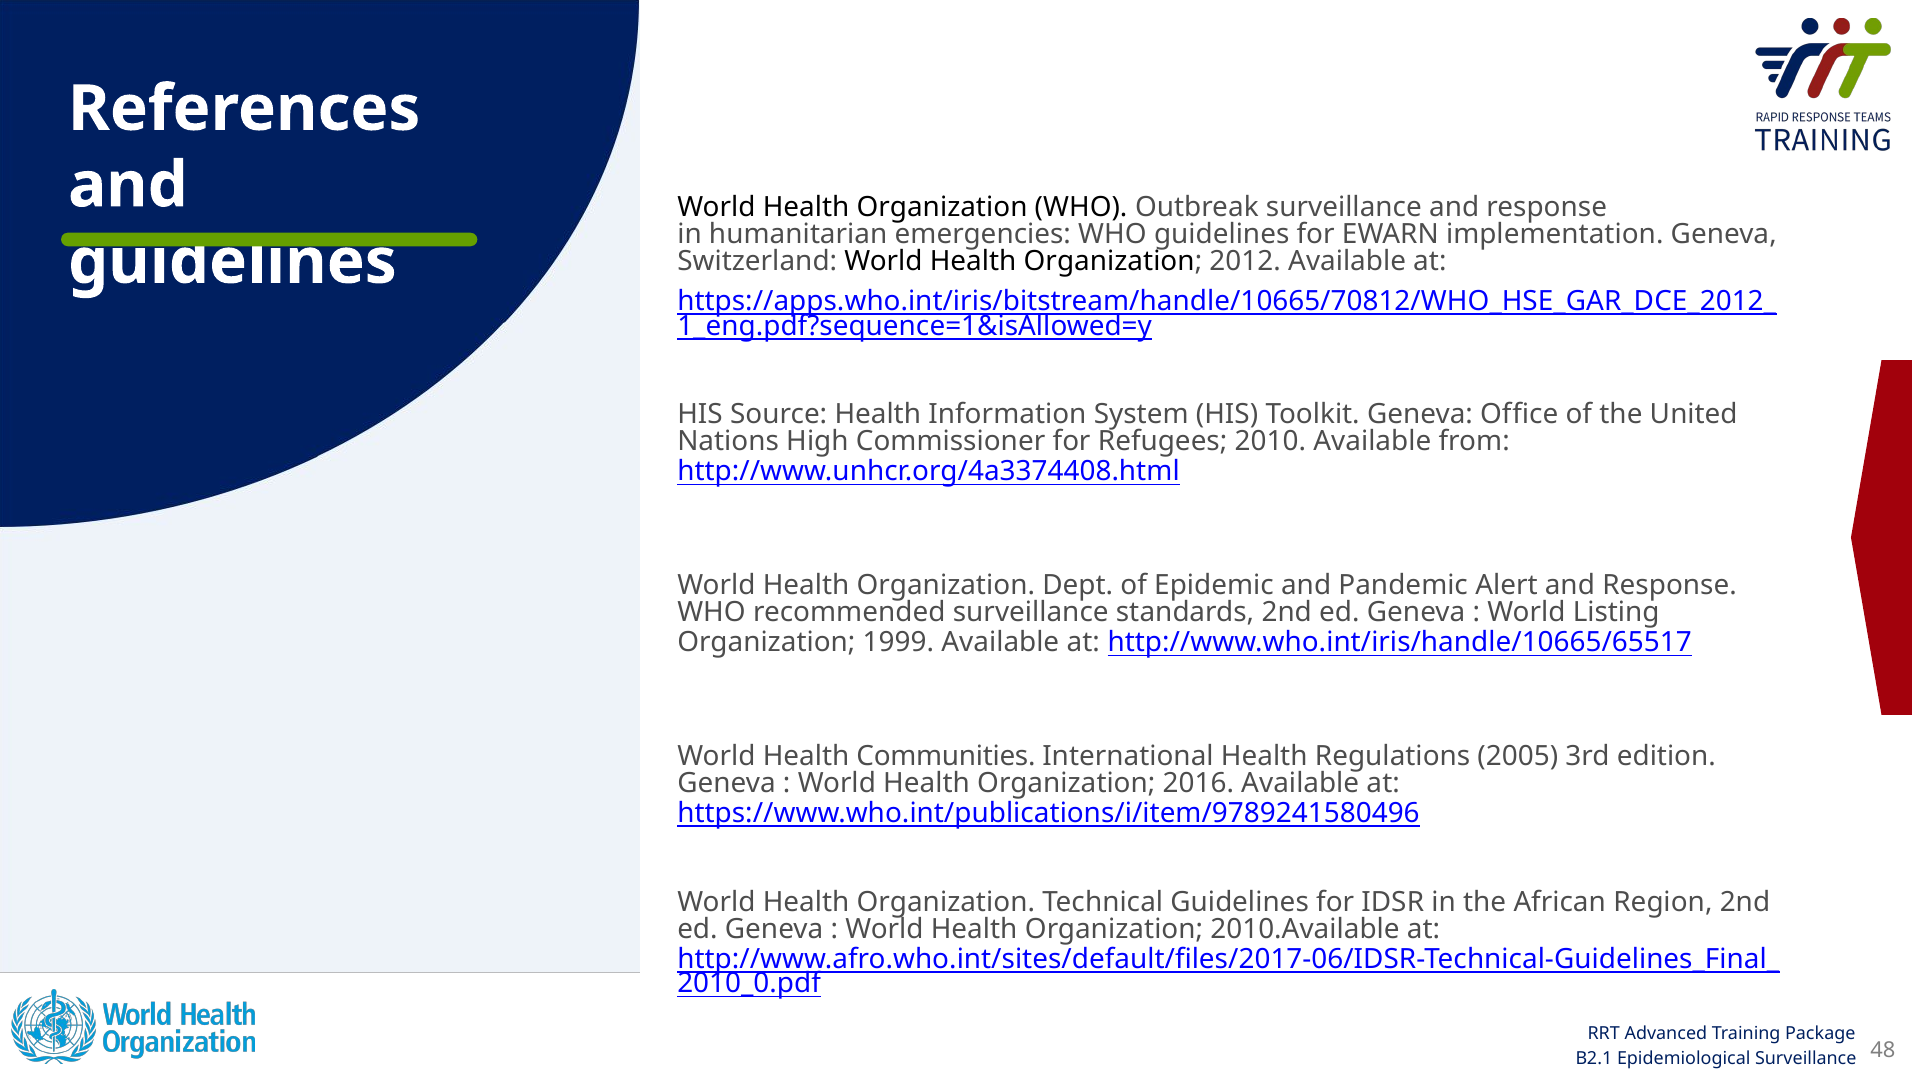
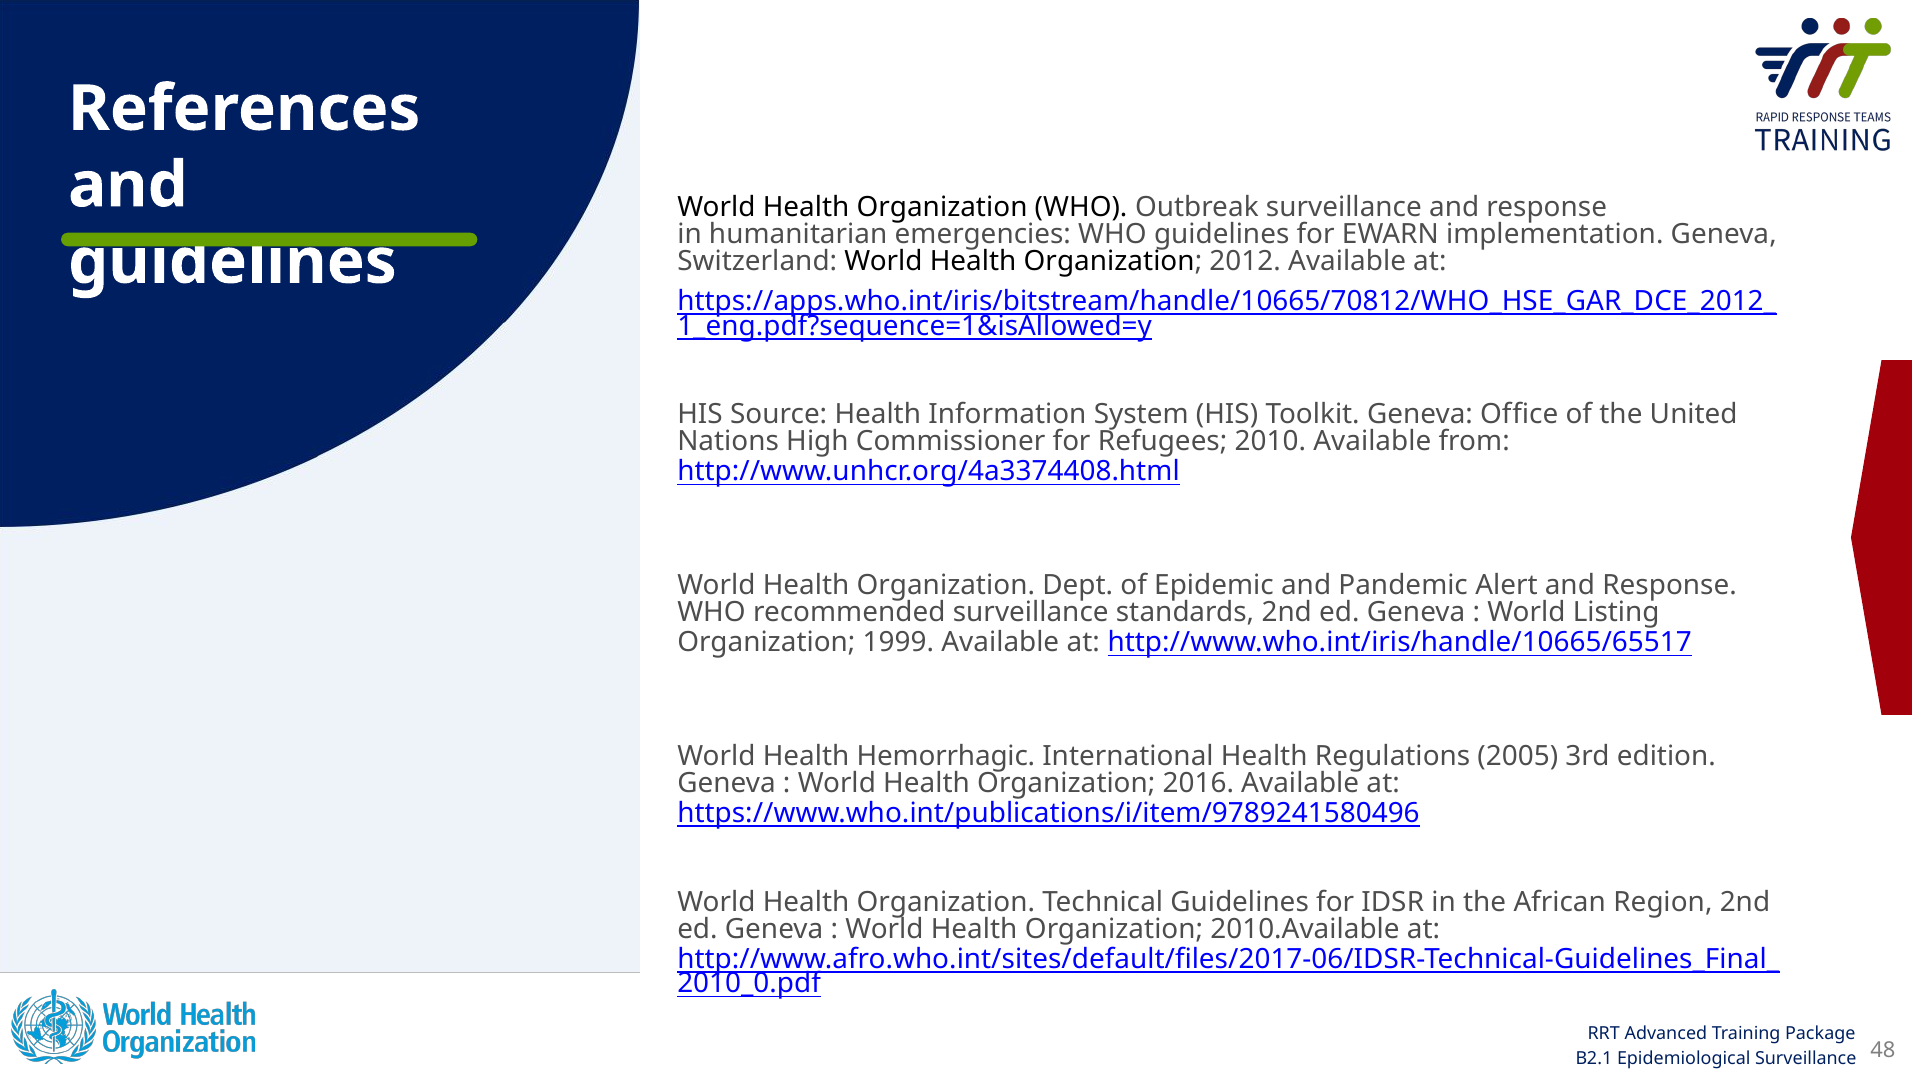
Communities: Communities -> Hemorrhagic
